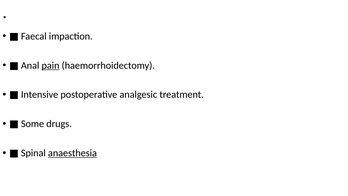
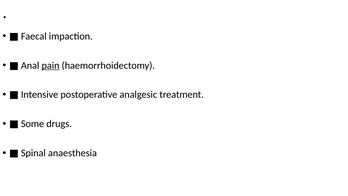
anaesthesia underline: present -> none
